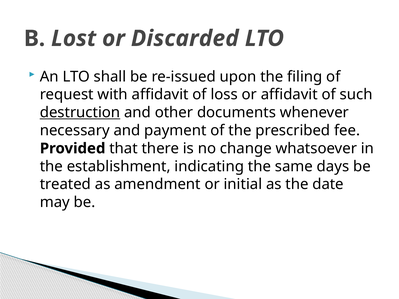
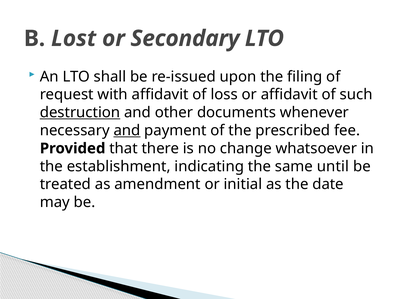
Discarded: Discarded -> Secondary
and at (127, 131) underline: none -> present
days: days -> until
